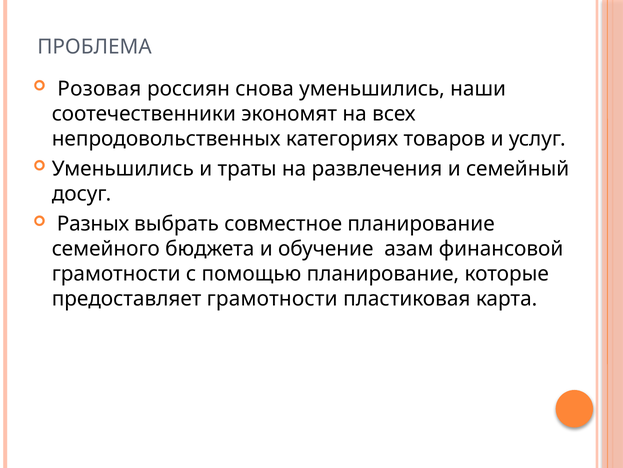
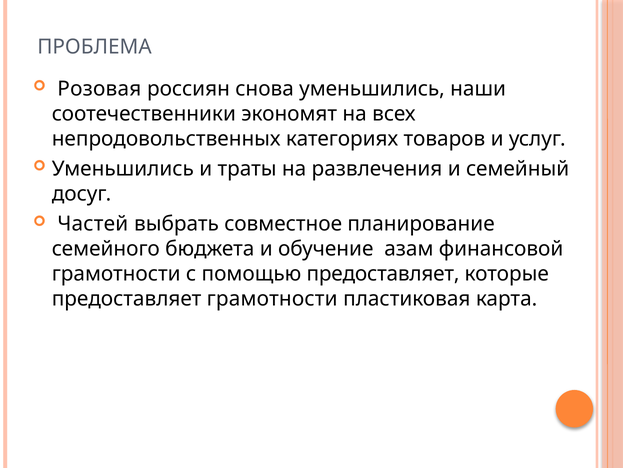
Разных: Разных -> Частей
помощью планирование: планирование -> предоставляет
